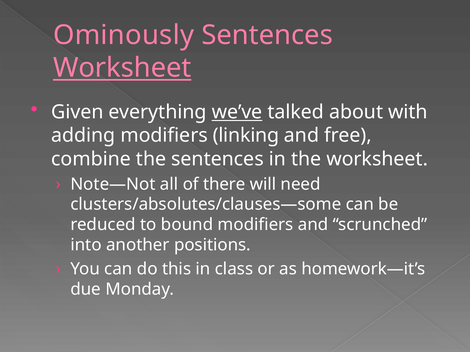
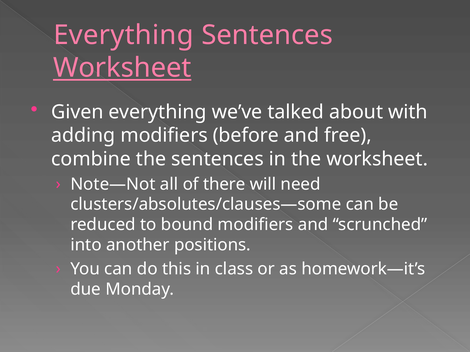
Ominously at (124, 35): Ominously -> Everything
we’ve underline: present -> none
linking: linking -> before
